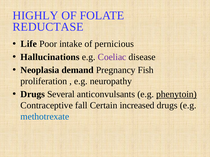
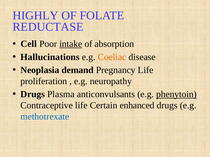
Life: Life -> Cell
intake underline: none -> present
pernicious: pernicious -> absorption
Coeliac colour: purple -> orange
Pregnancy Fish: Fish -> Life
Several: Several -> Plasma
Contraceptive fall: fall -> life
increased: increased -> enhanced
